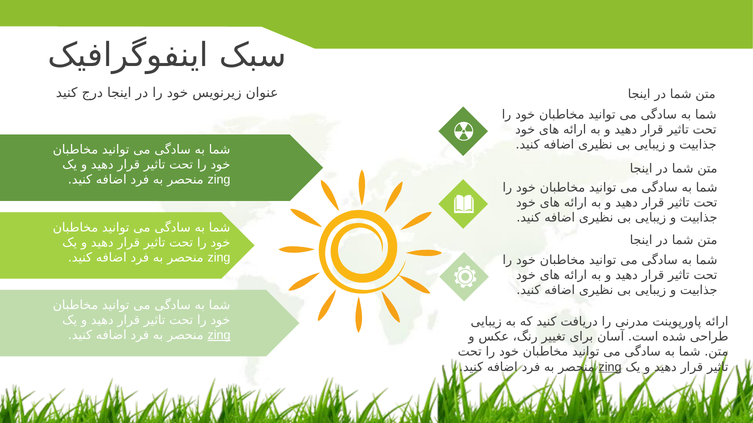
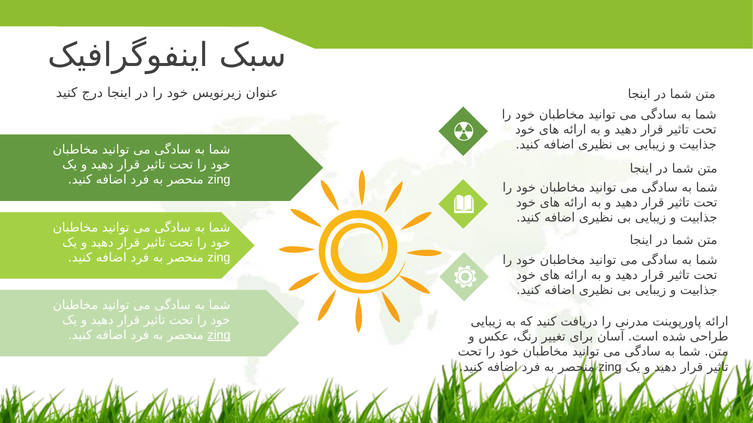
zing at (610, 367) underline: present -> none
